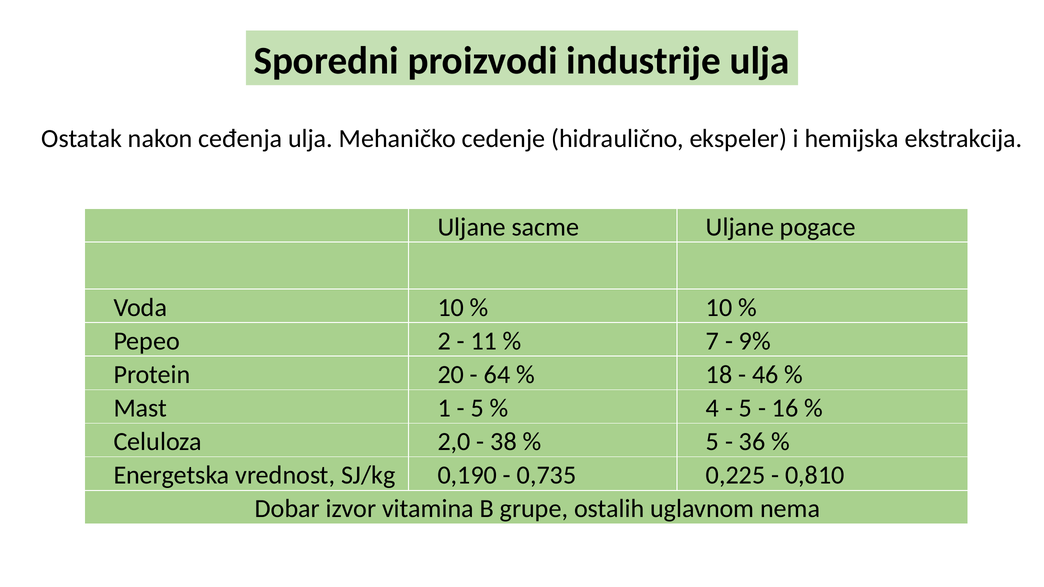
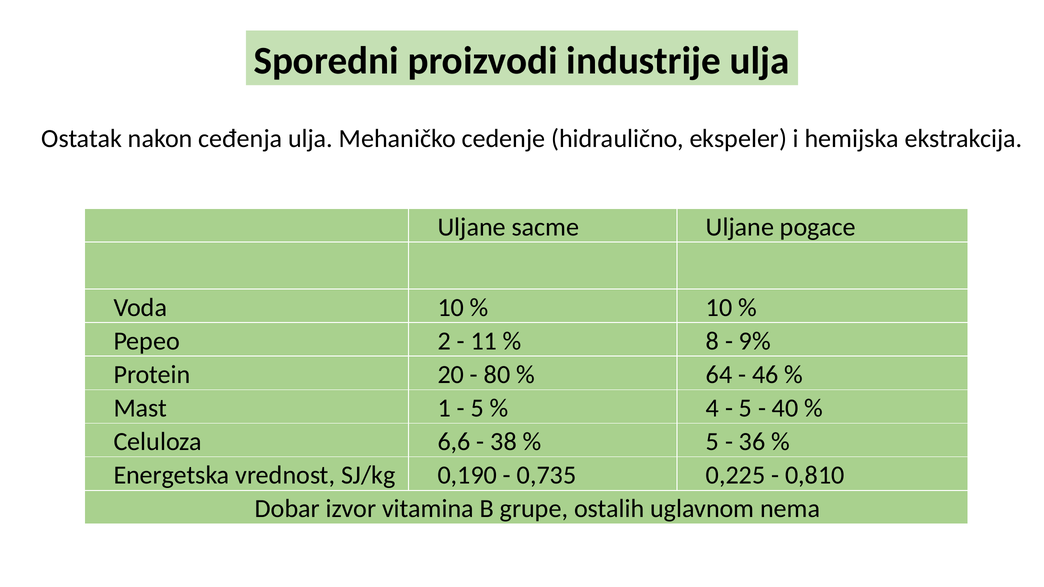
7: 7 -> 8
64: 64 -> 80
18: 18 -> 64
16: 16 -> 40
2,0: 2,0 -> 6,6
